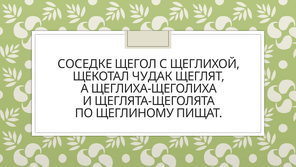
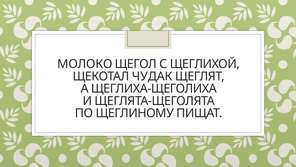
СОСЕДКЕ: СОСЕДКЕ -> МОЛОКО
